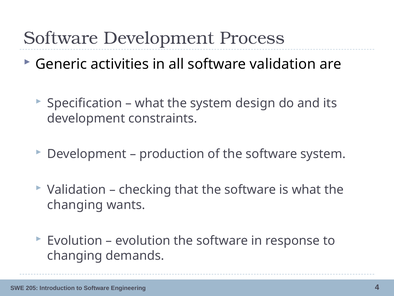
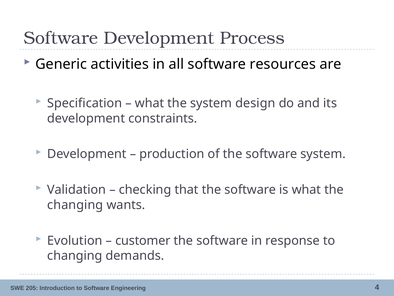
software validation: validation -> resources
evolution at (143, 240): evolution -> customer
